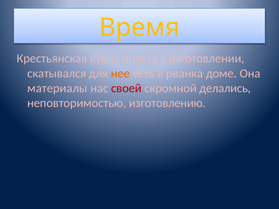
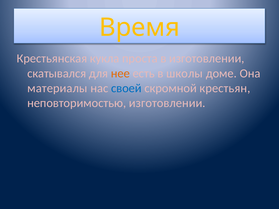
рванка: рванка -> школы
своей colour: red -> blue
делались: делались -> крестьян
неповторимостью изготовлению: изготовлению -> изготовлении
